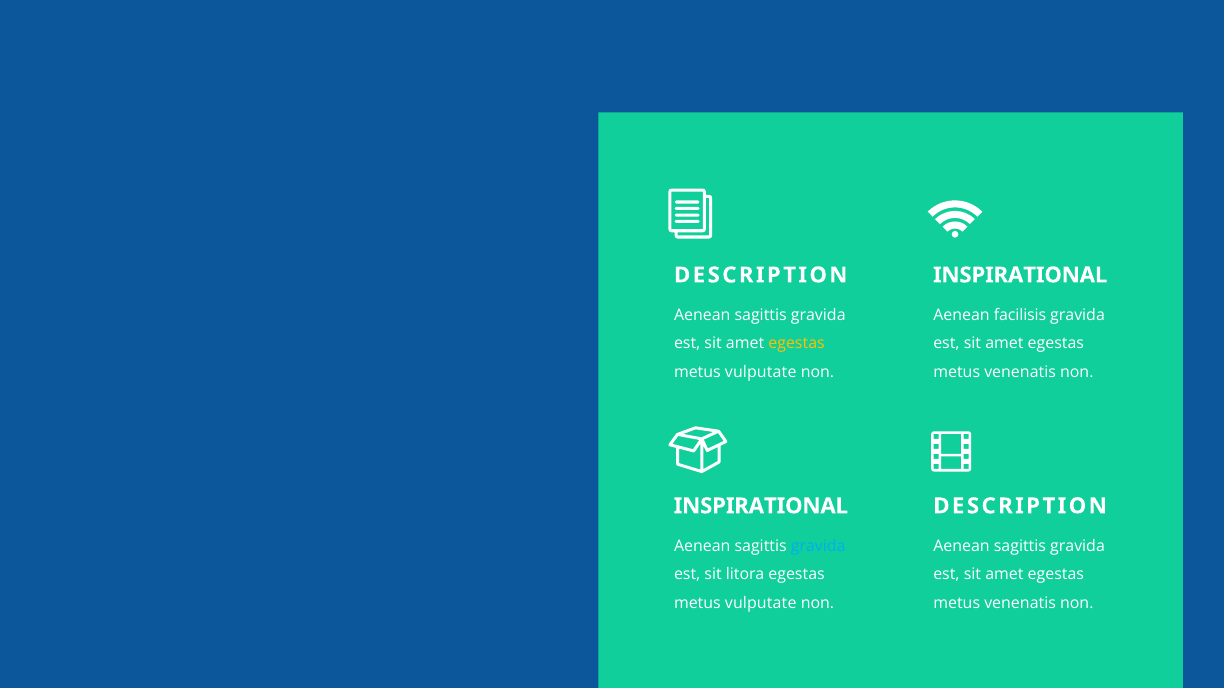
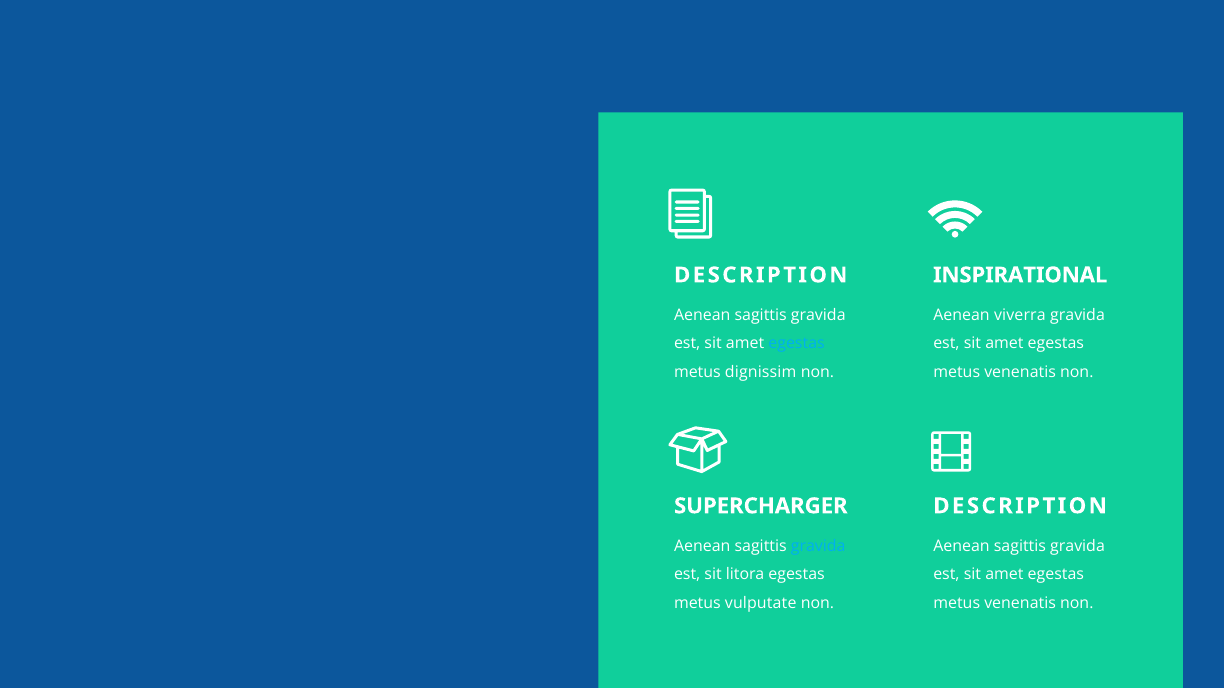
facilisis: facilisis -> viverra
egestas at (797, 344) colour: yellow -> light blue
vulputate at (761, 373): vulputate -> dignissim
INSPIRATIONAL at (761, 506): INSPIRATIONAL -> SUPERCHARGER
